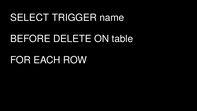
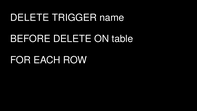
SELECT at (30, 18): SELECT -> DELETE
